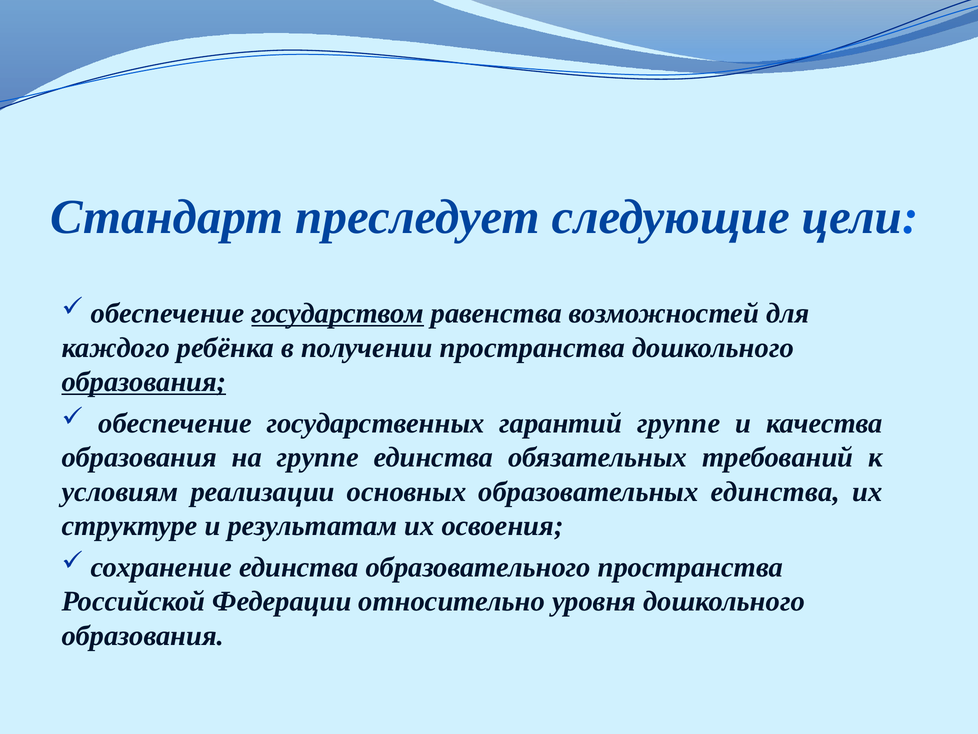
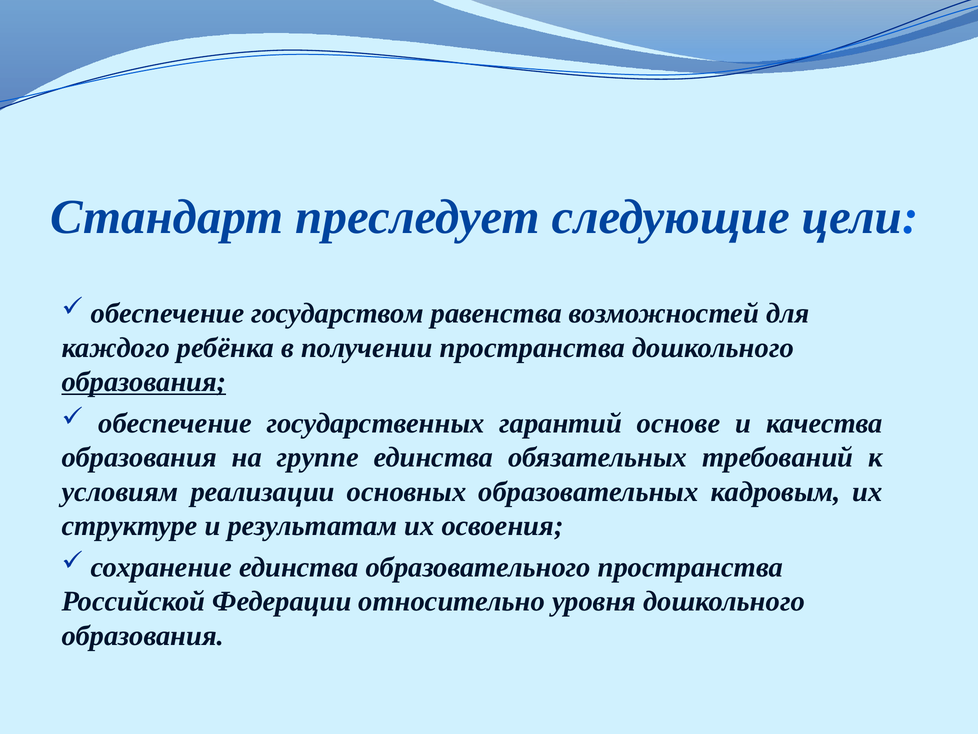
государством underline: present -> none
гарантий группе: группе -> основе
образовательных единства: единства -> кадровым
